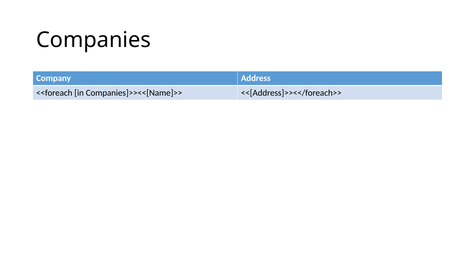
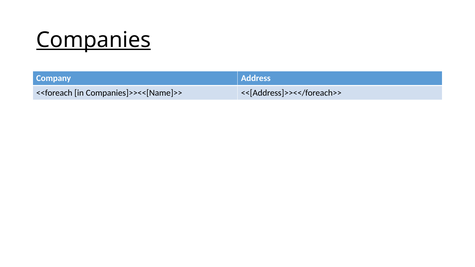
Companies underline: none -> present
